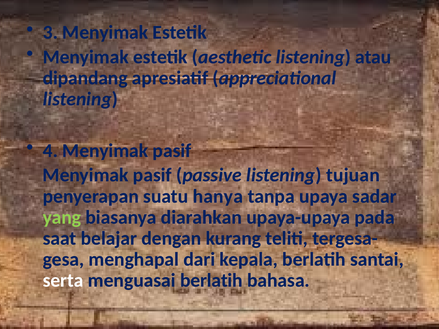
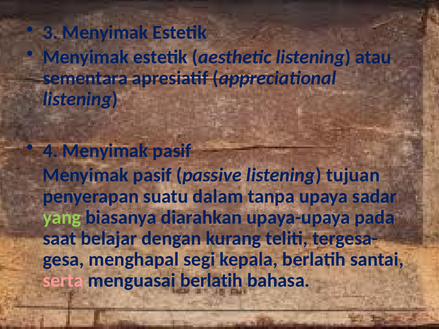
dipandang: dipandang -> sementara
hanya: hanya -> dalam
dari: dari -> segi
serta colour: white -> pink
